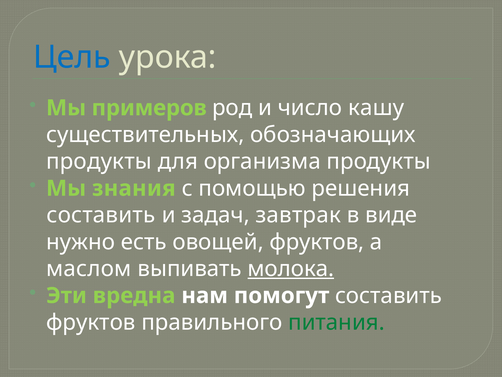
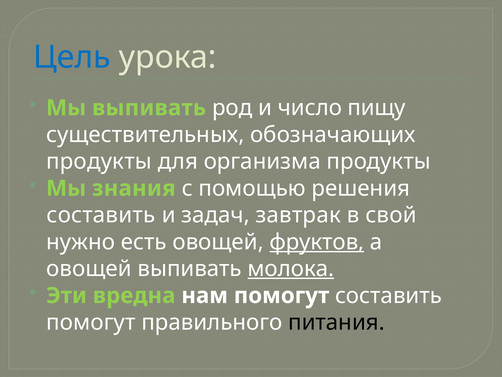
Мы примеров: примеров -> выпивать
кашу: кашу -> пищу
виде: виде -> свой
фруктов at (317, 242) underline: none -> present
маслом at (89, 268): маслом -> овощей
фруктов at (91, 322): фруктов -> помогут
питания colour: green -> black
